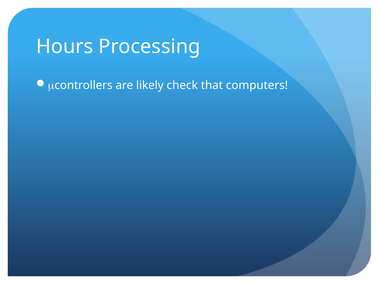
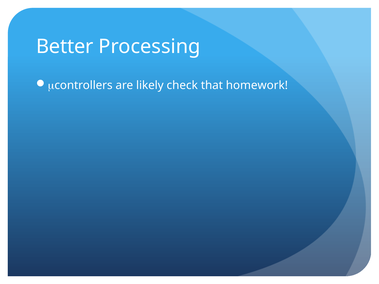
Hours: Hours -> Better
computers: computers -> homework
